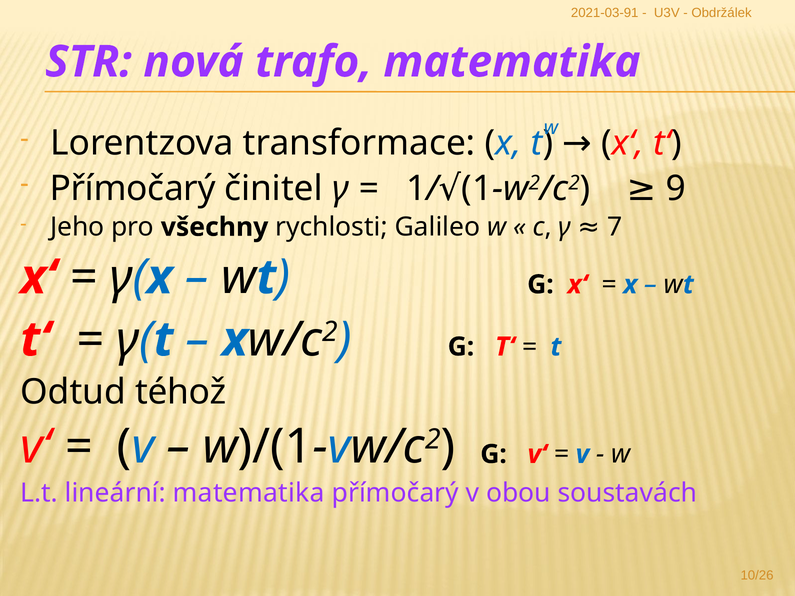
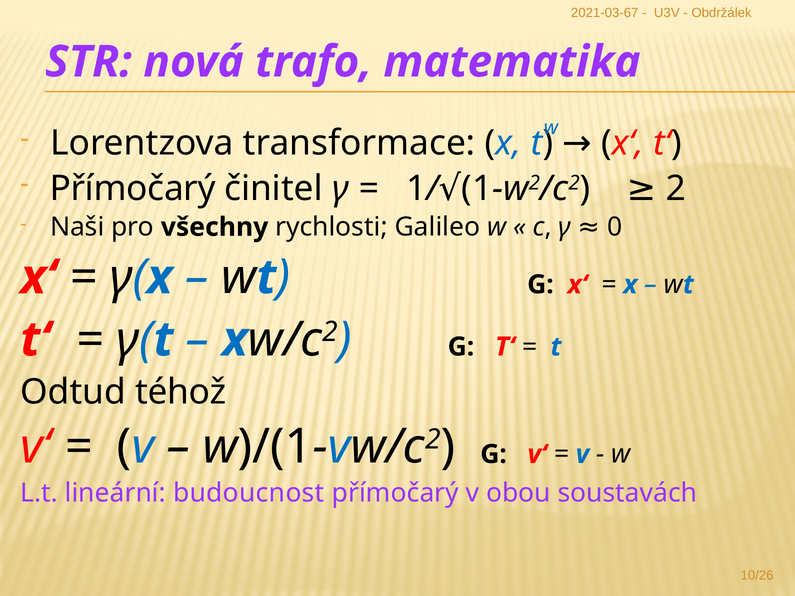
2021-03-91: 2021-03-91 -> 2021-03-67
9: 9 -> 2
Jeho: Jeho -> Naši
7: 7 -> 0
lineární matematika: matematika -> budoucnost
